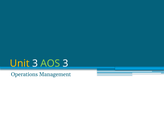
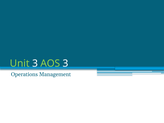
Unit colour: yellow -> light green
